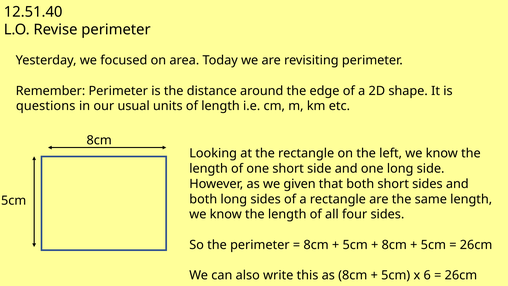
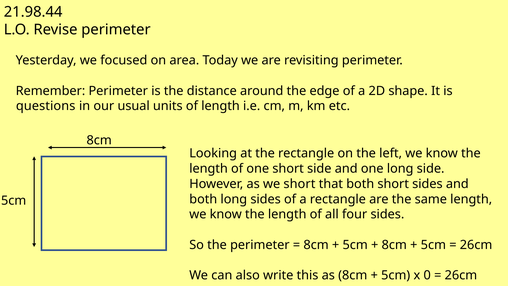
12.51.40: 12.51.40 -> 21.98.44
we given: given -> short
6: 6 -> 0
